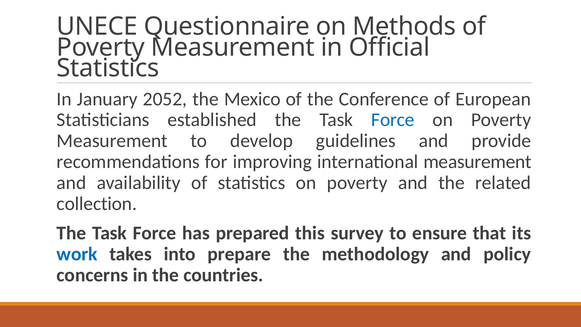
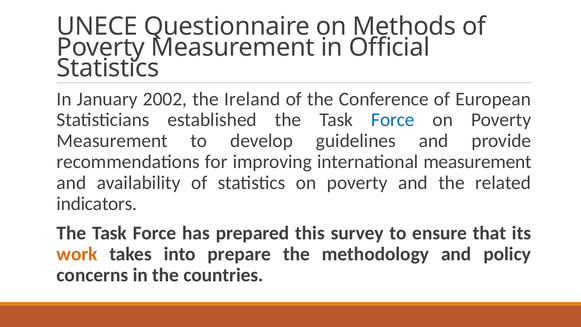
2052: 2052 -> 2002
Mexico: Mexico -> Ireland
collection: collection -> indicators
work colour: blue -> orange
